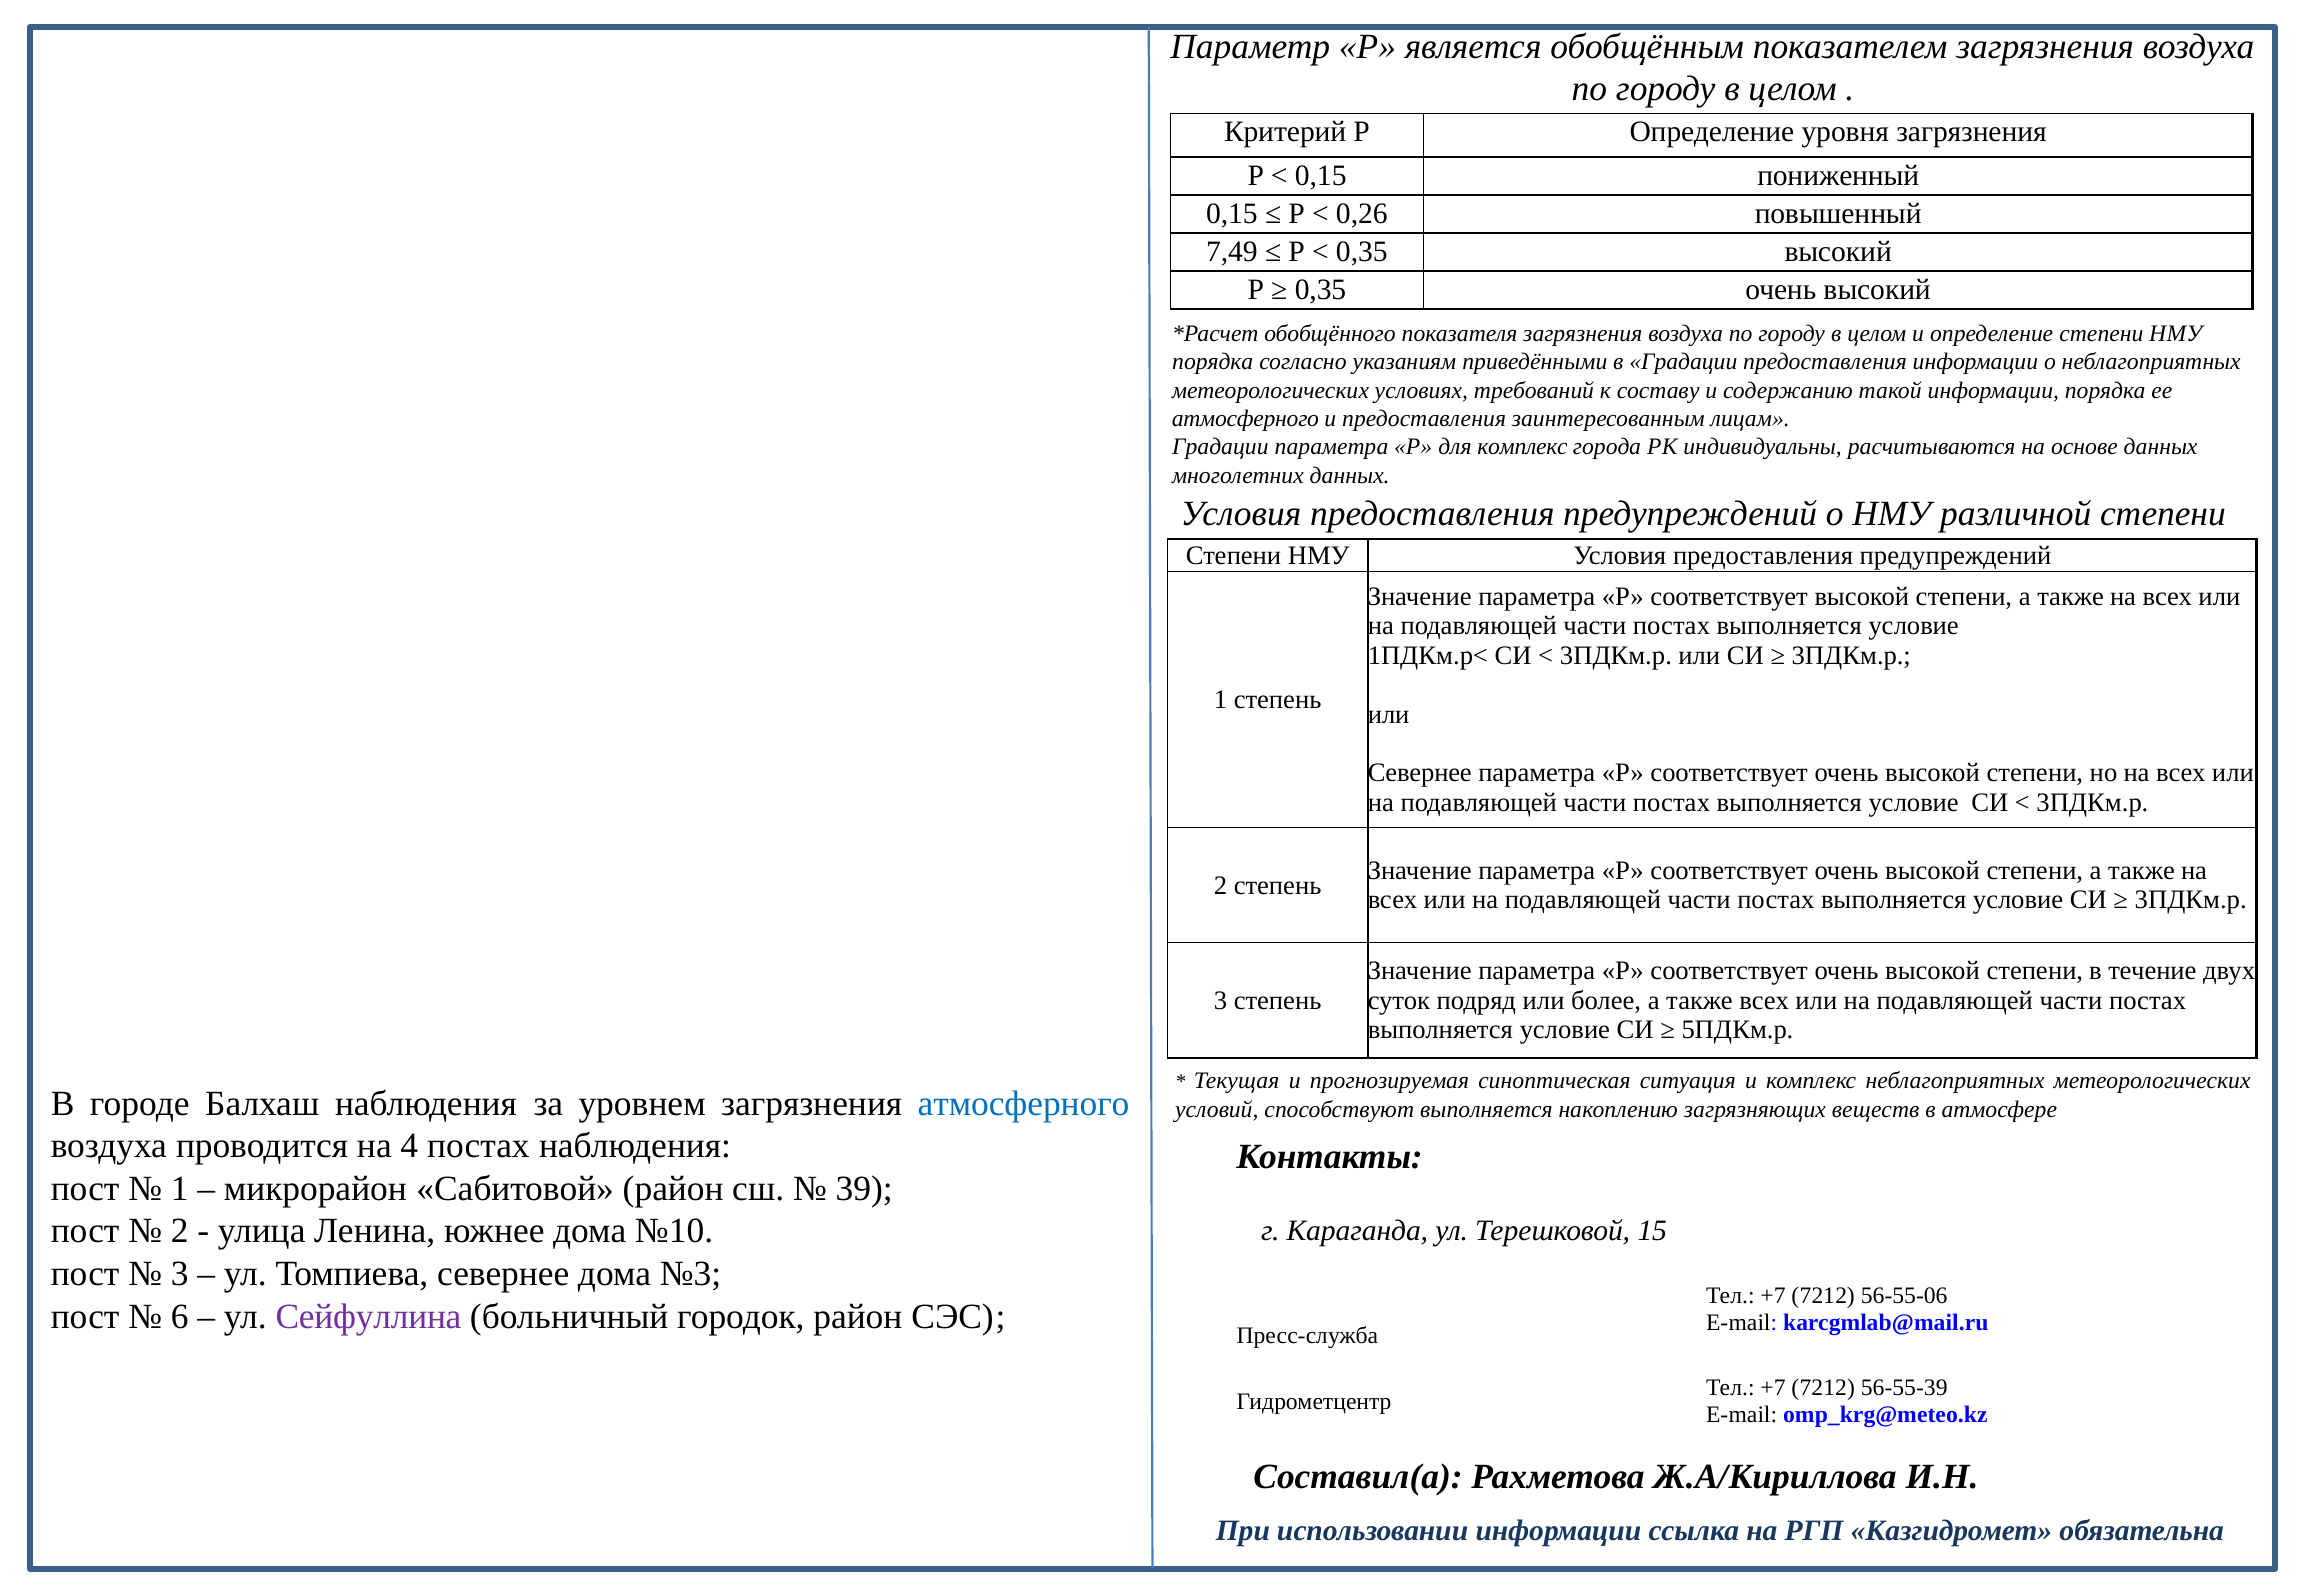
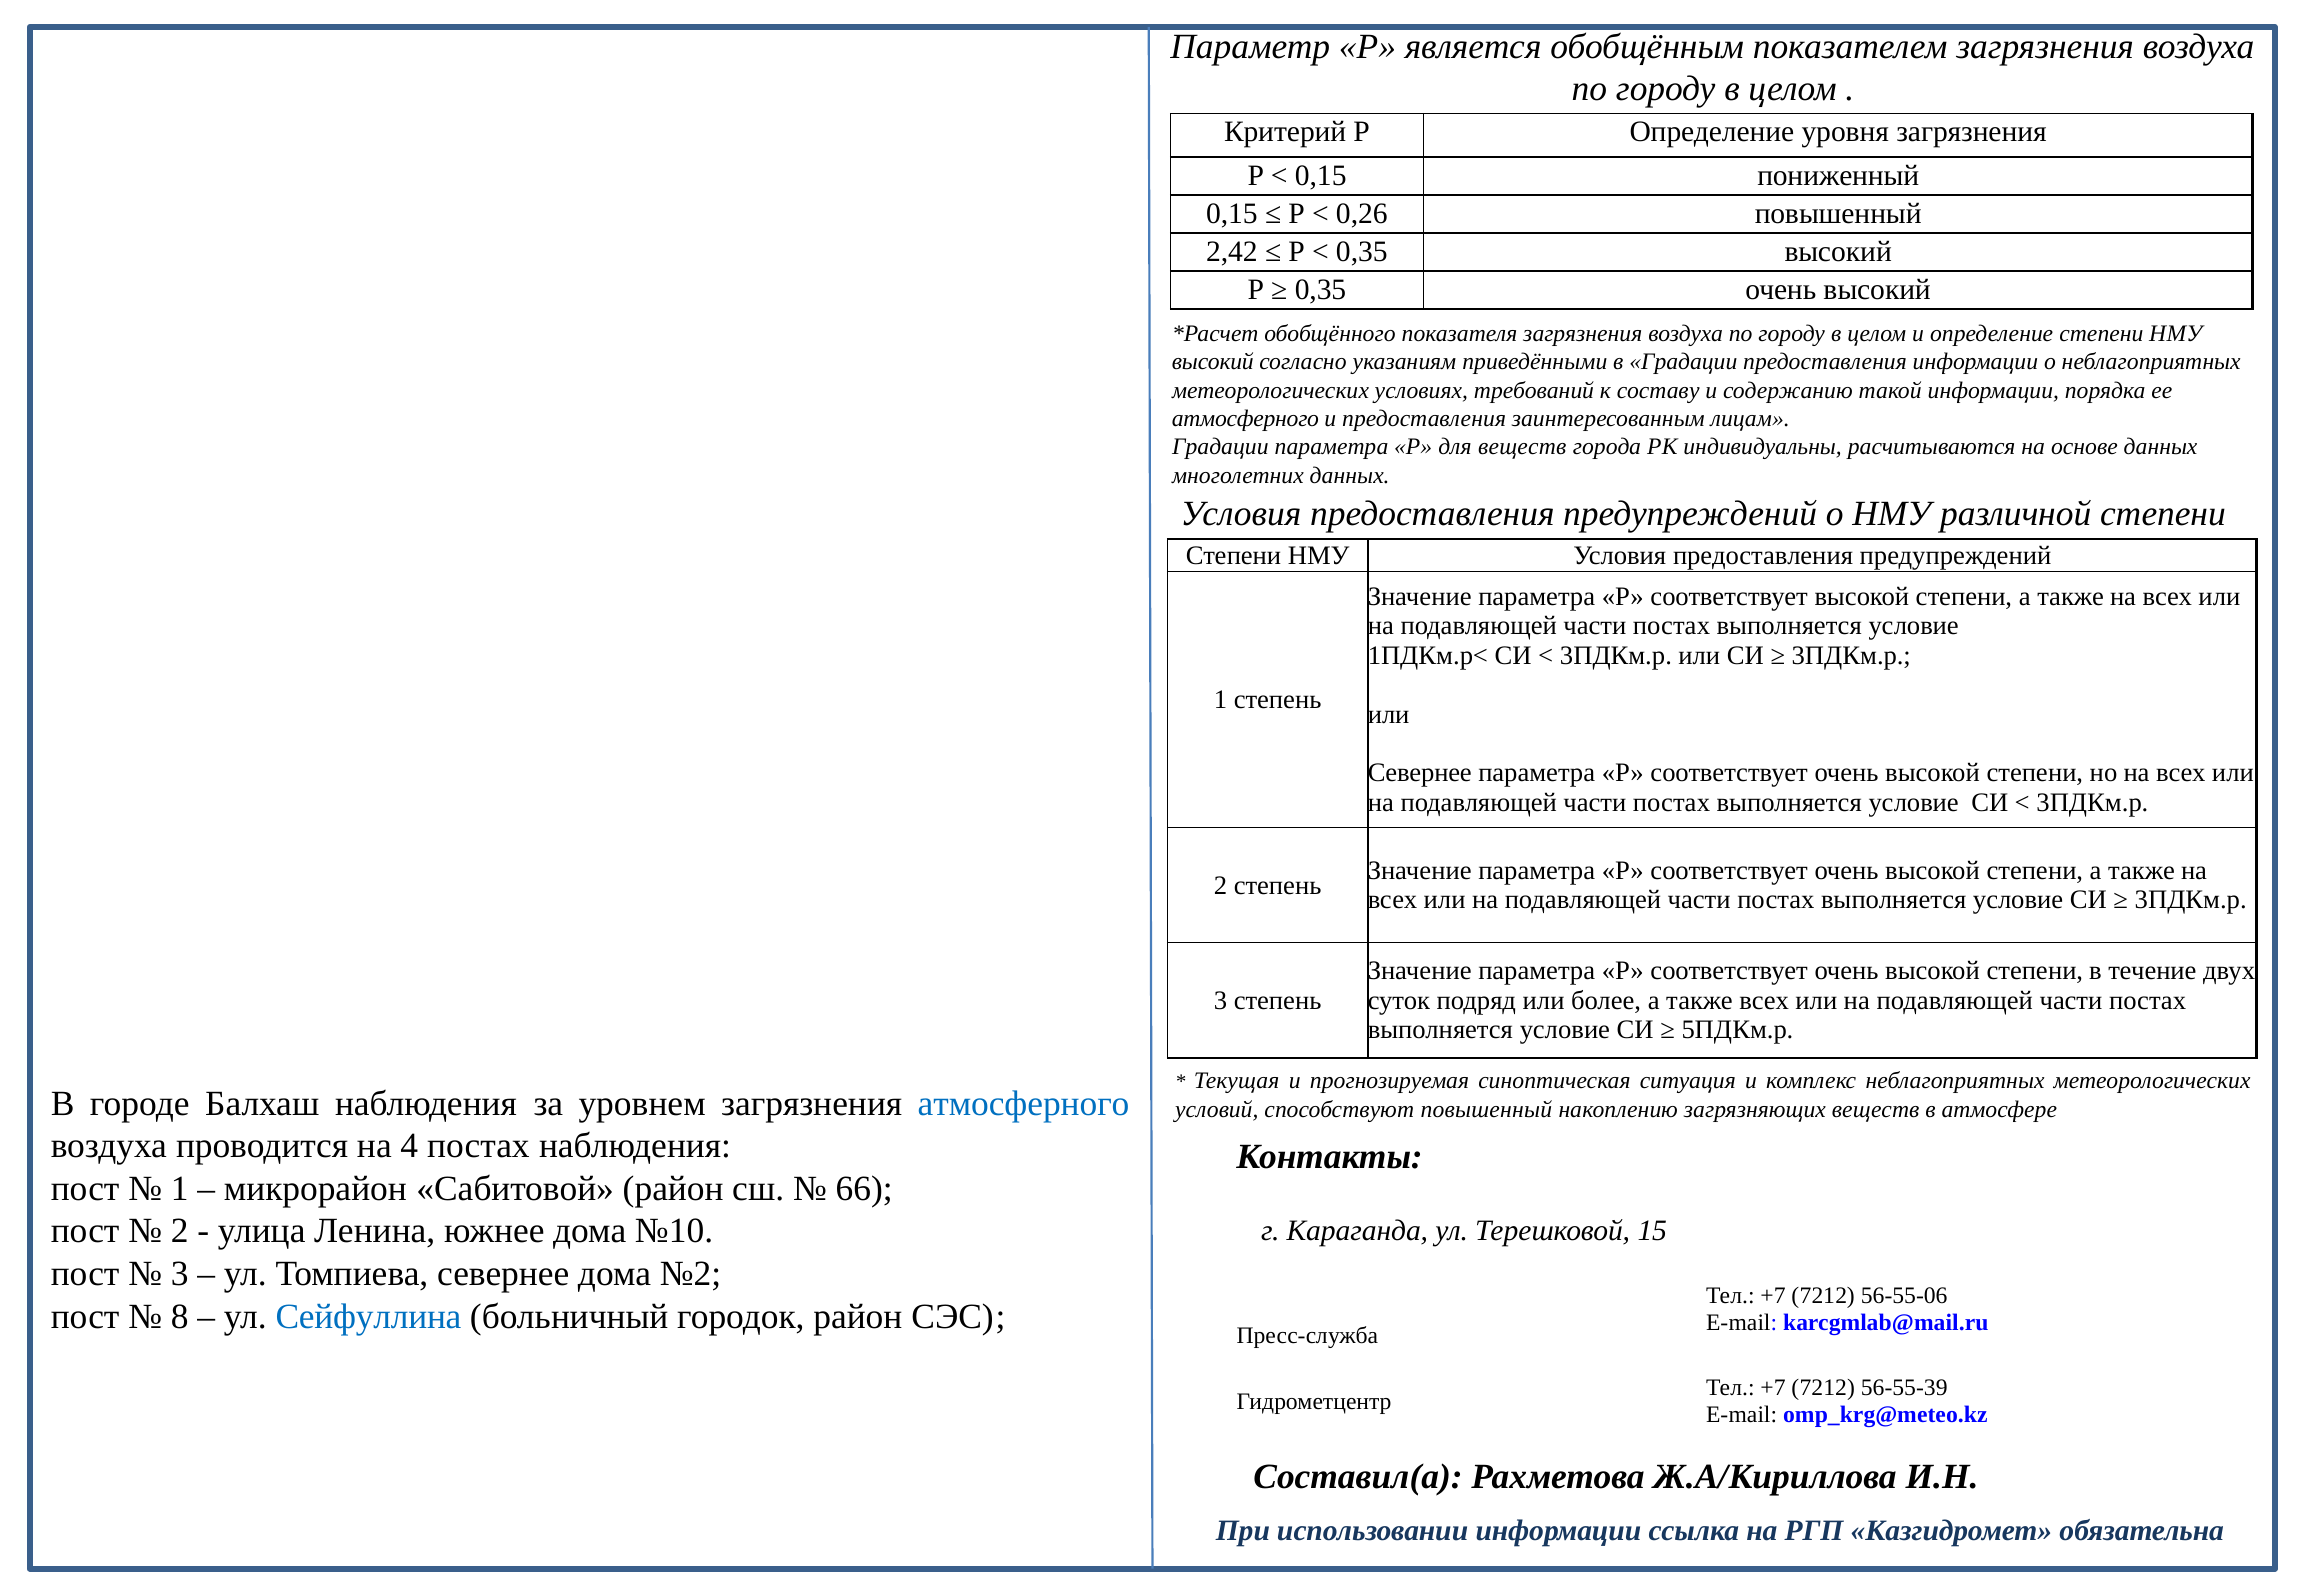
7,49: 7,49 -> 2,42
порядка at (1213, 362): порядка -> высокий
для комплекс: комплекс -> веществ
способствуют выполняется: выполняется -> повышенный
39: 39 -> 66
№3: №3 -> №2
6: 6 -> 8
Сейфуллина colour: purple -> blue
